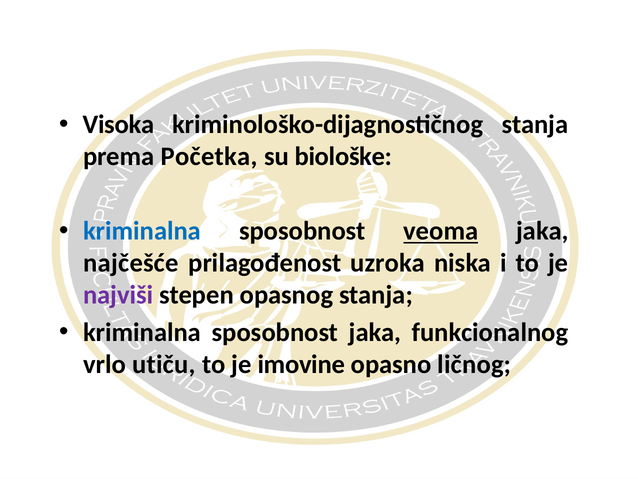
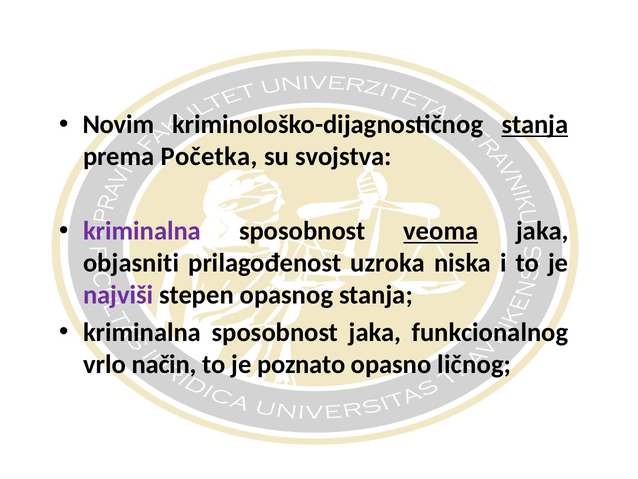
Visoka: Visoka -> Novim
stanja at (535, 125) underline: none -> present
biološke: biološke -> svojstva
kriminalna at (142, 231) colour: blue -> purple
najčešće: najčešće -> objasniti
utiču: utiču -> način
imovine: imovine -> poznato
